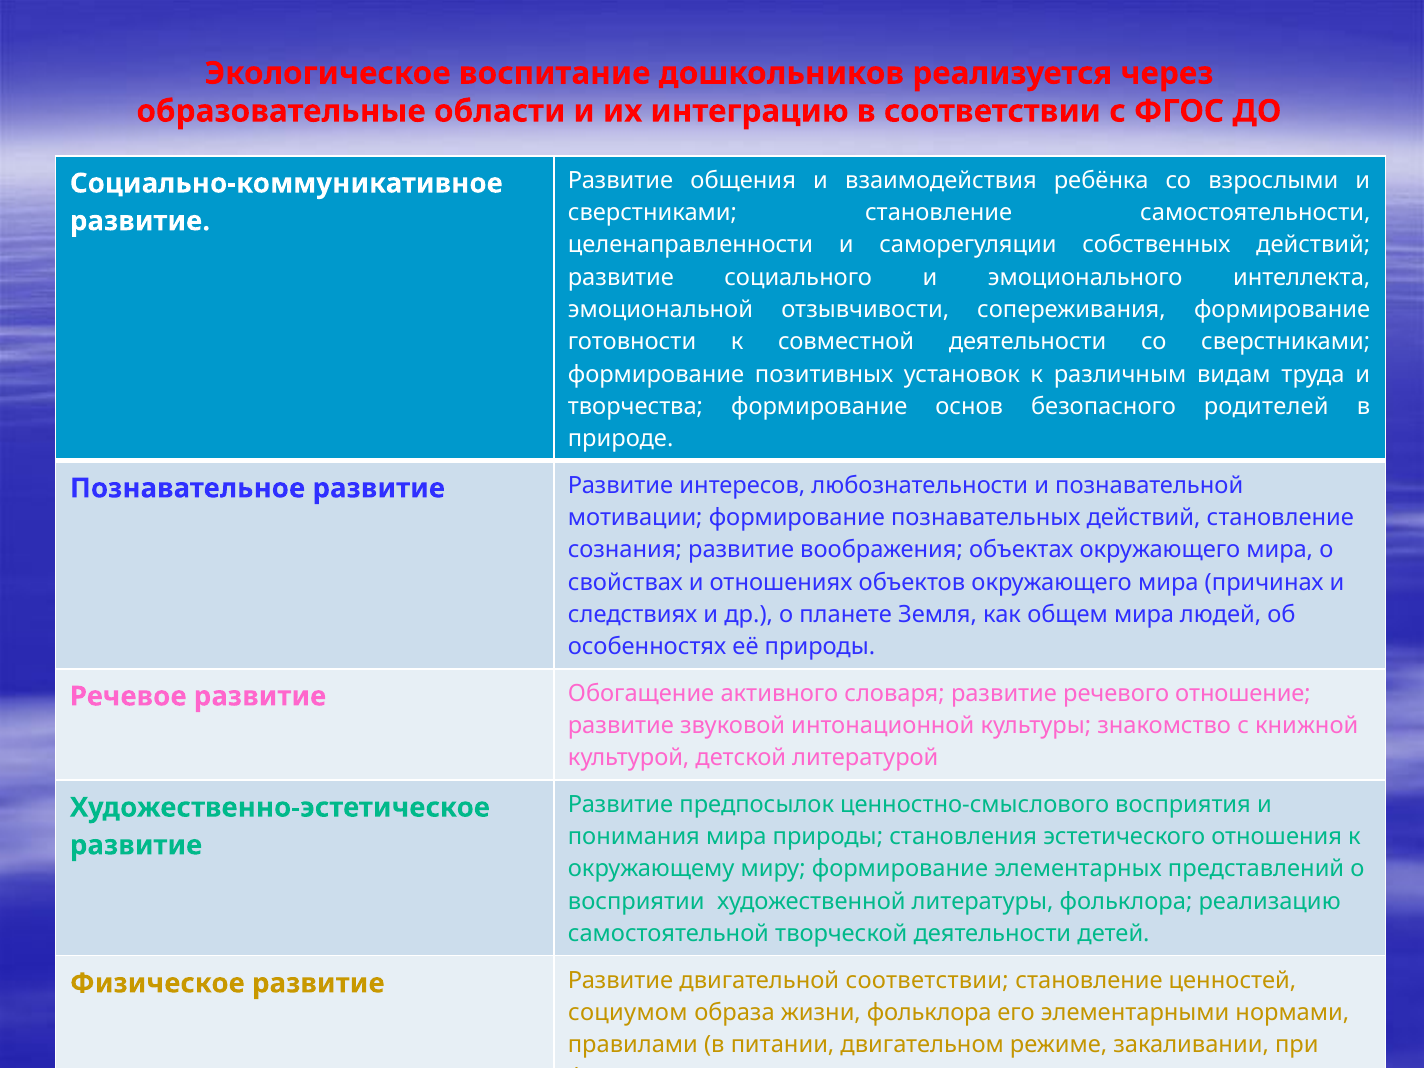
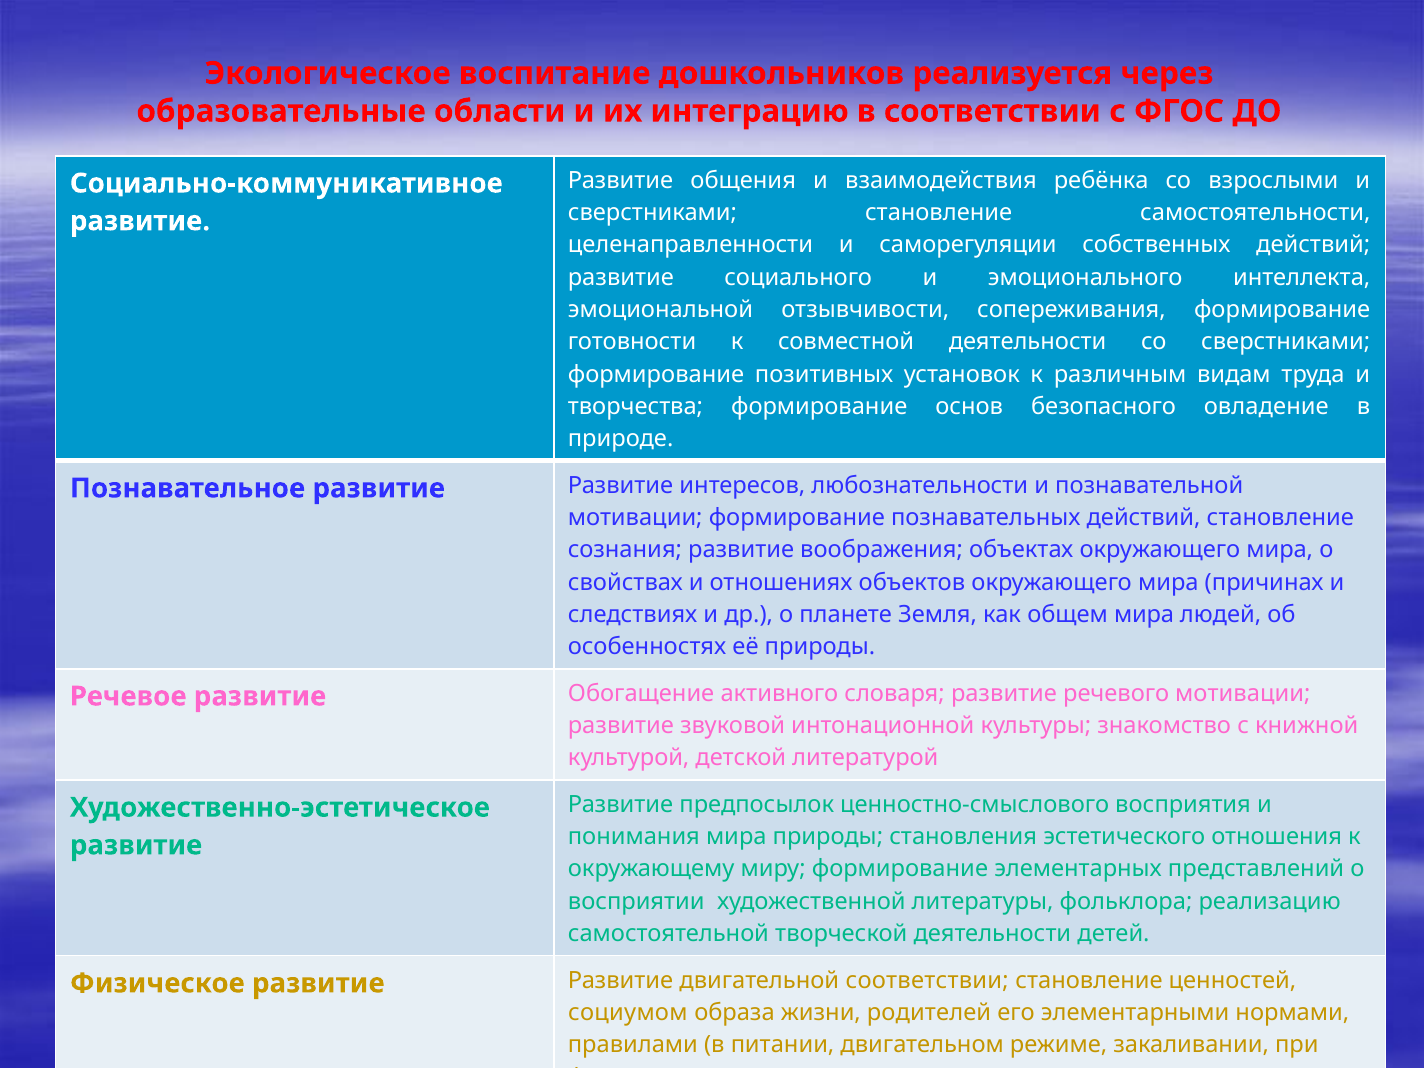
родителей: родителей -> овладение
речевого отношение: отношение -> мотивации
жизни фольклора: фольклора -> родителей
